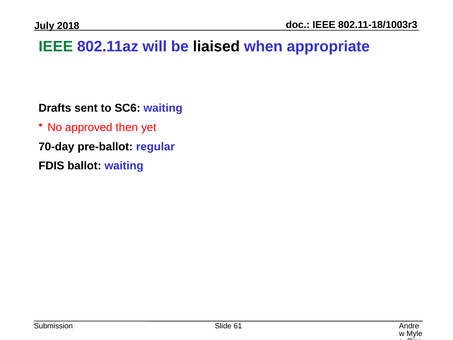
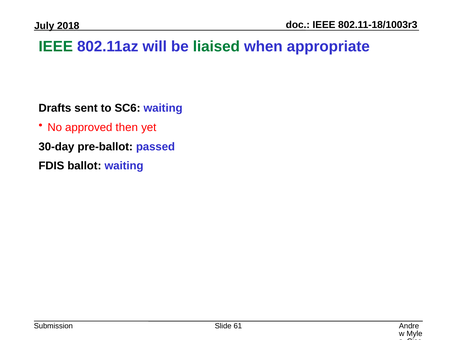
liaised colour: black -> green
70-day: 70-day -> 30-day
regular: regular -> passed
